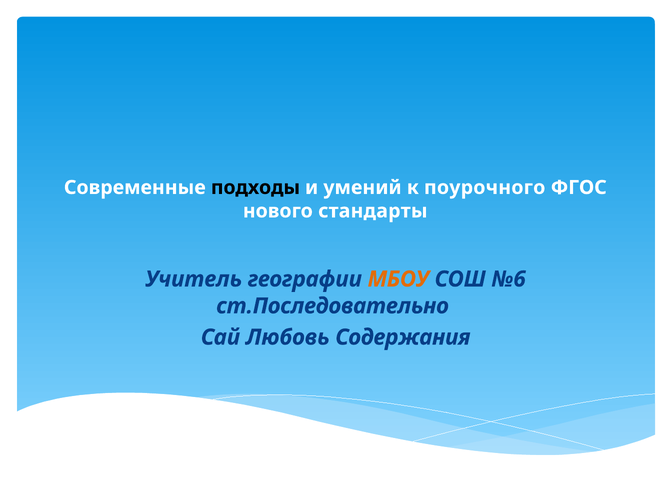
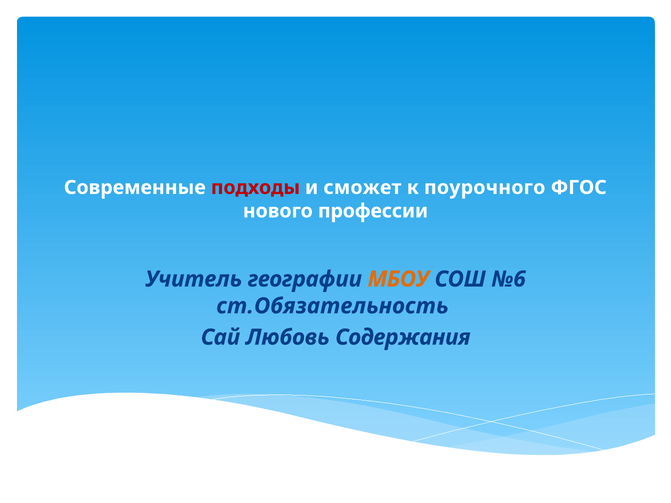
подходы colour: black -> red
умений: умений -> сможет
стандарты: стандарты -> профессии
ст.Последовательно: ст.Последовательно -> ст.Обязательность
